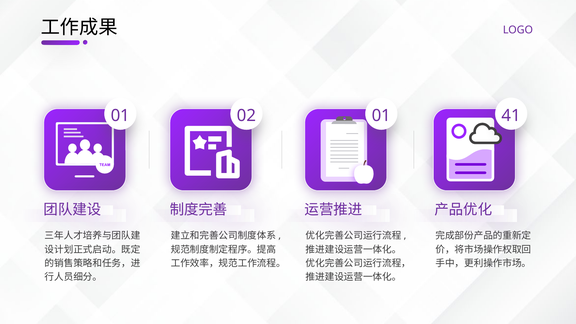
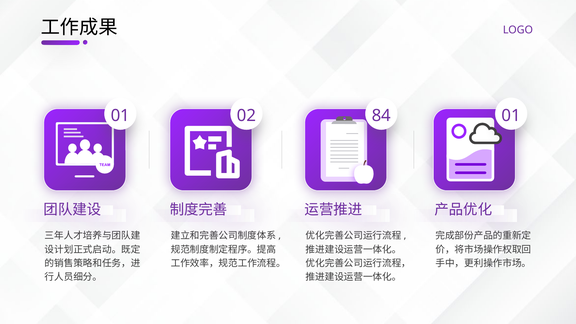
02 01: 01 -> 84
01 41: 41 -> 01
